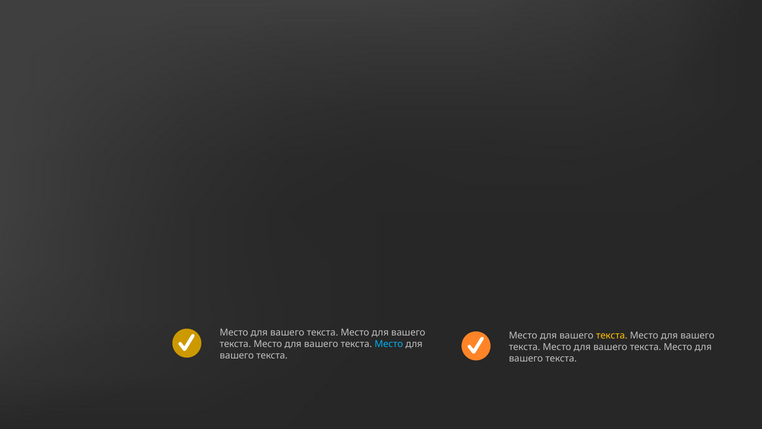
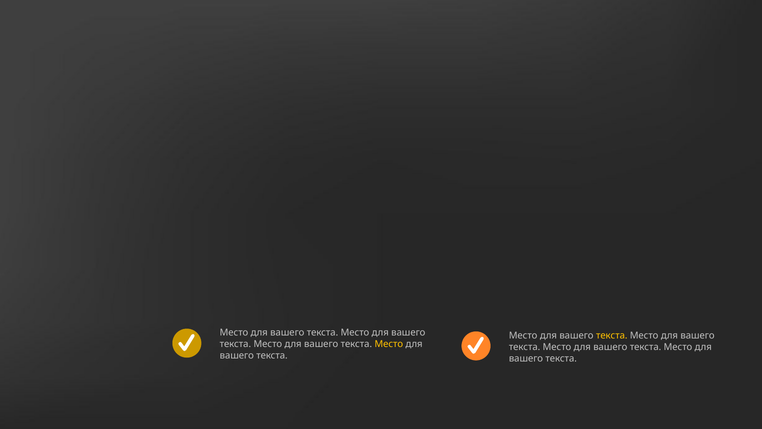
Место at (389, 344) colour: light blue -> yellow
